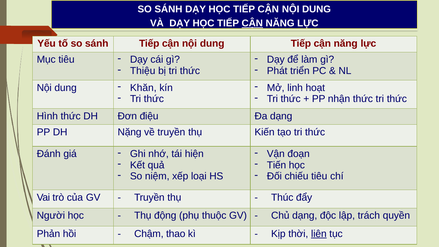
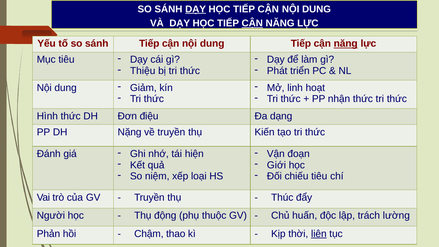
DẠY at (196, 9) underline: none -> present
năng at (346, 44) underline: none -> present
Khăn: Khăn -> Giảm
Tiến: Tiến -> Giới
Chủ dạng: dạng -> huấn
quyền: quyền -> lường
